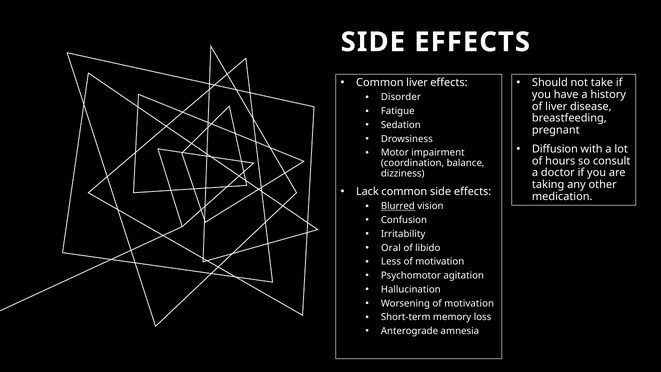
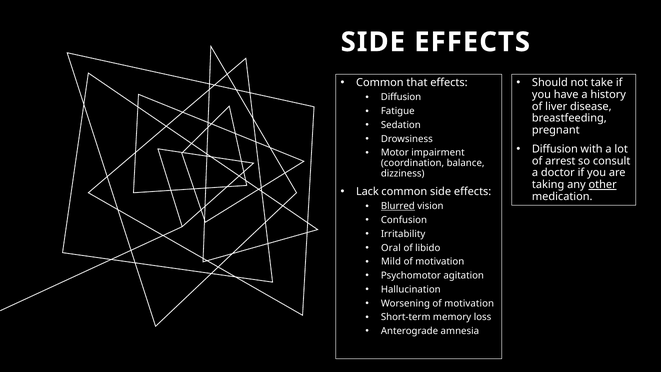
Common liver: liver -> that
Disorder at (401, 97): Disorder -> Diffusion
hours: hours -> arrest
other underline: none -> present
Less: Less -> Mild
